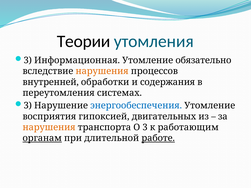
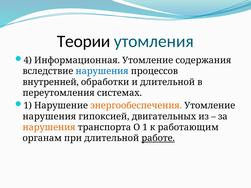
3 at (28, 60): 3 -> 4
обязательно: обязательно -> содержания
нарушения at (102, 71) colour: orange -> blue
и содержания: содержания -> длительной
3 at (28, 106): 3 -> 1
энергообеспечения colour: blue -> orange
восприятия at (49, 117): восприятия -> нарушения
О 3: 3 -> 1
органам underline: present -> none
